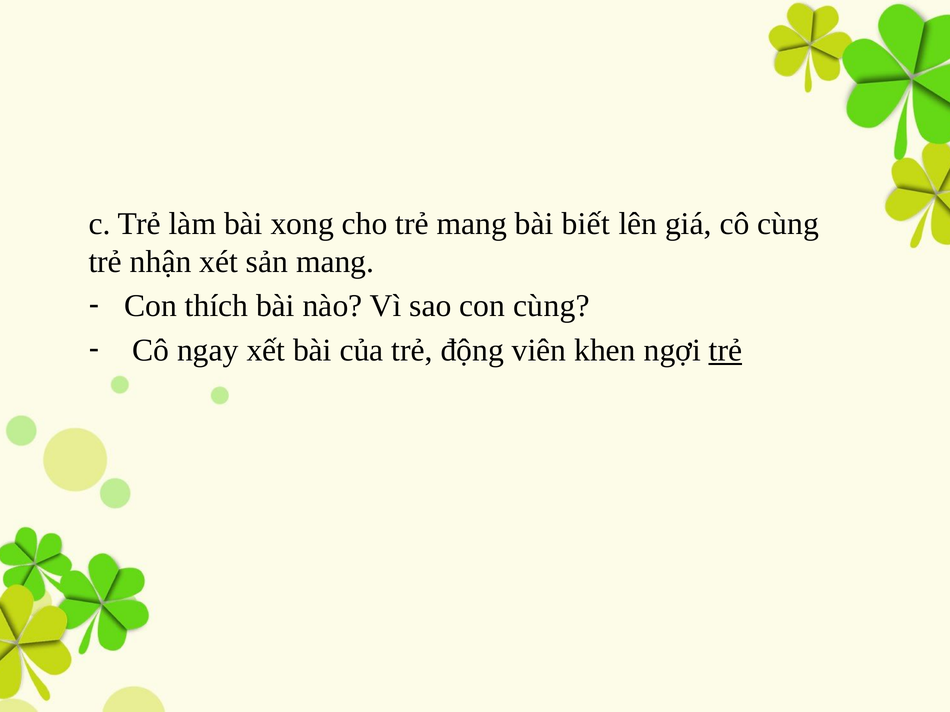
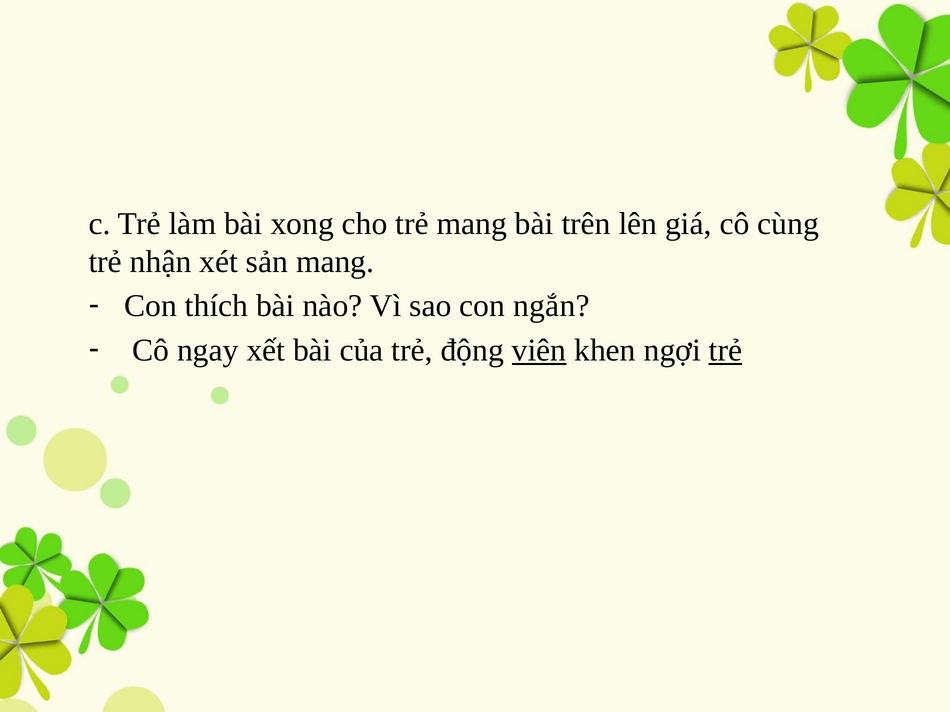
biết: biết -> trên
con cùng: cùng -> ngắn
viên underline: none -> present
